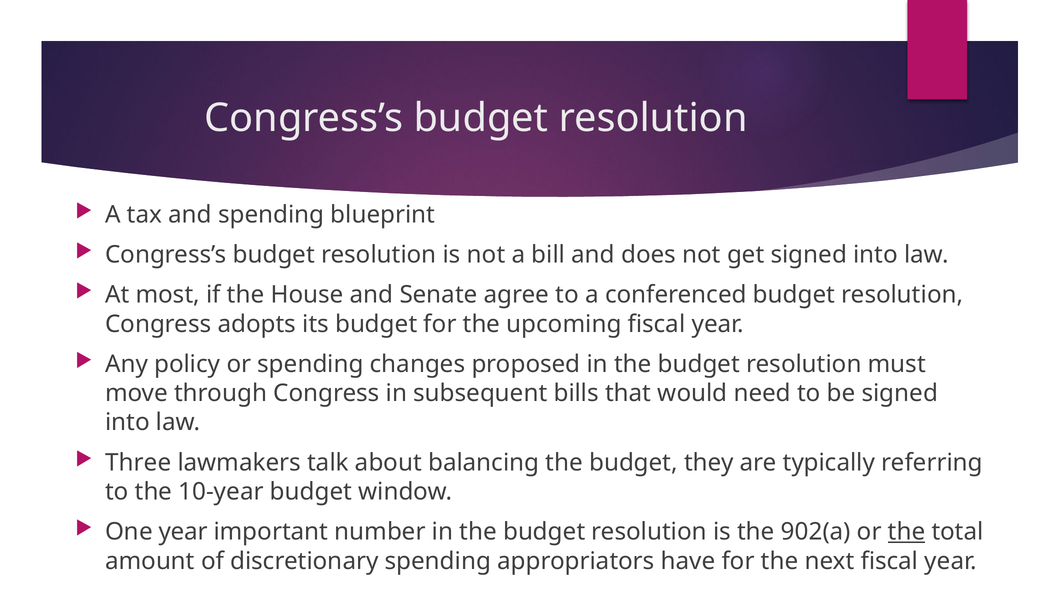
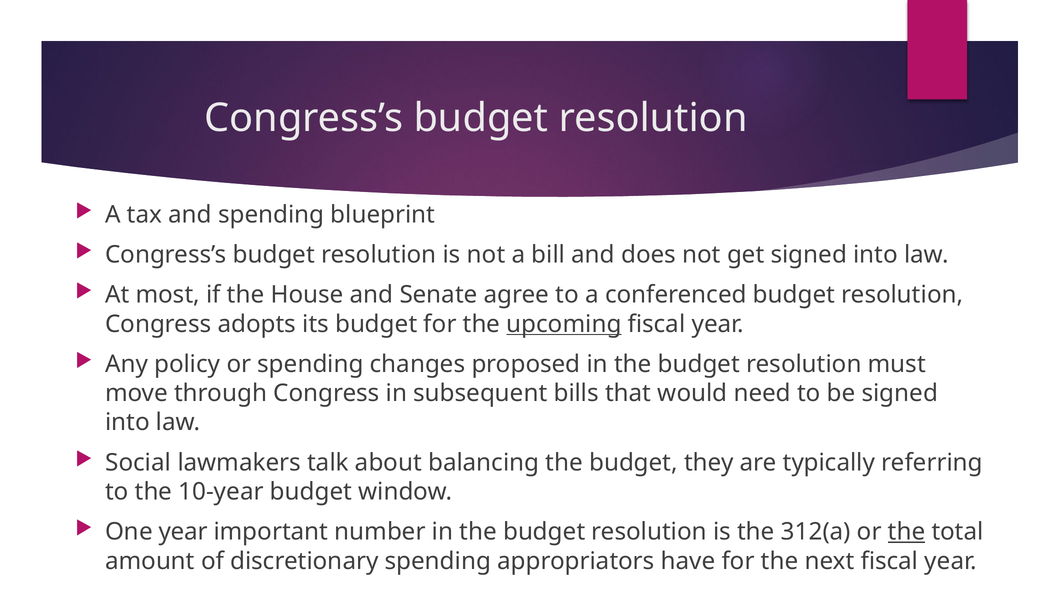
upcoming underline: none -> present
Three: Three -> Social
902(a: 902(a -> 312(a
